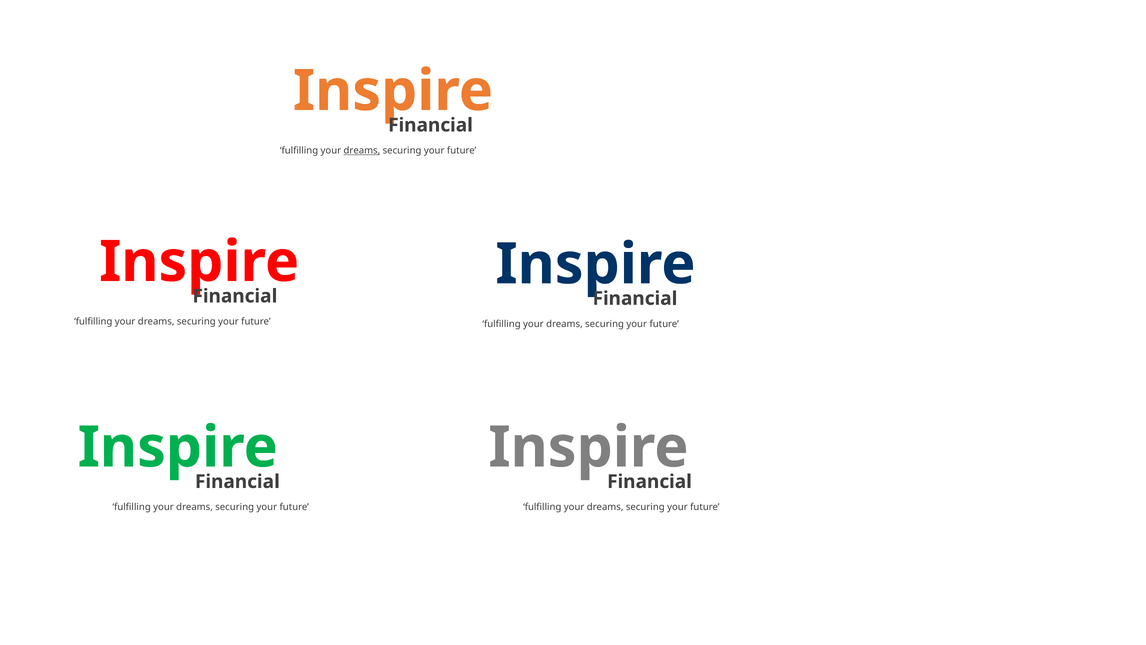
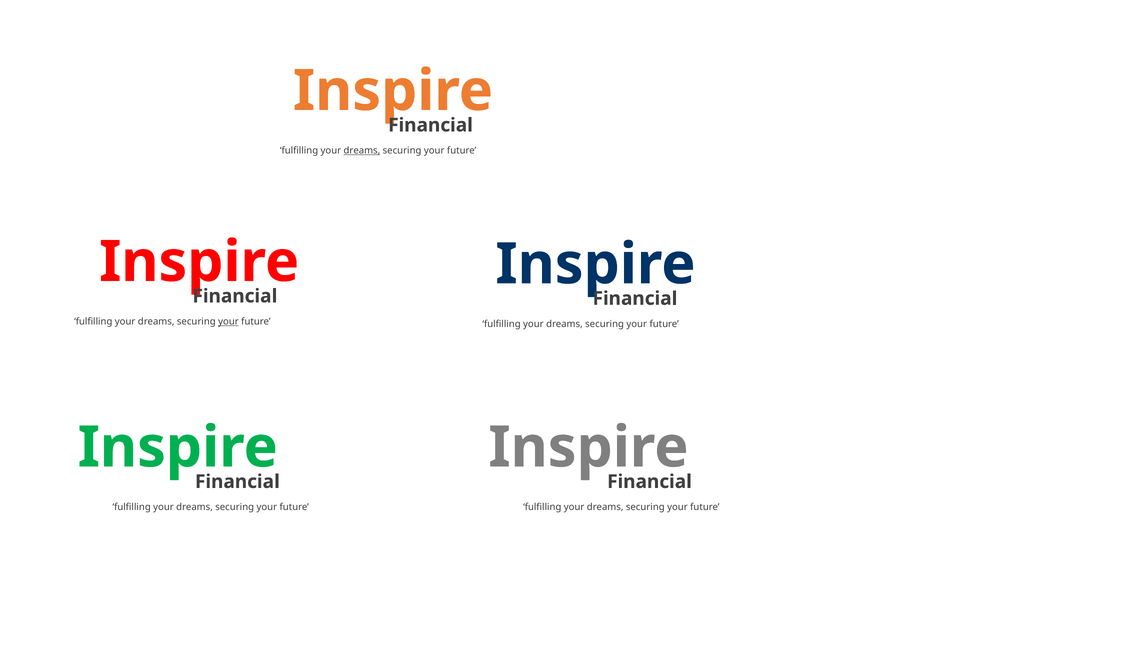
your at (228, 321) underline: none -> present
